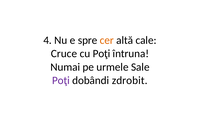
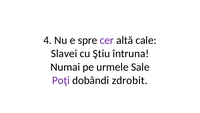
cer colour: orange -> purple
Cruce: Cruce -> Slavei
cu Poţi: Poţi -> Ştiu
